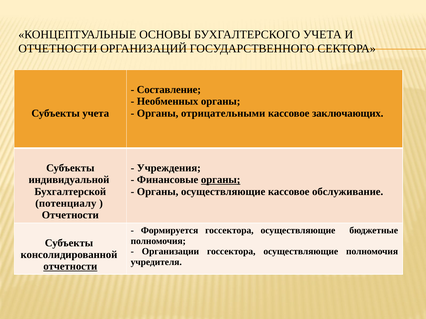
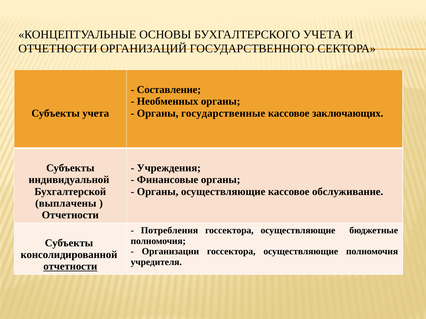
отрицательными: отрицательными -> государственные
органы at (221, 180) underline: present -> none
потенциалу: потенциалу -> выплачены
Формируется: Формируется -> Потребления
